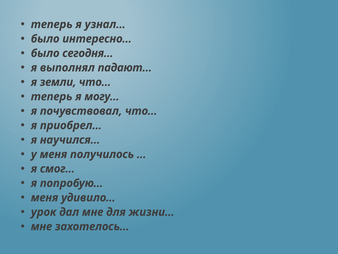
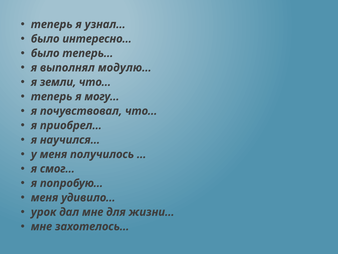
сегодня…: сегодня… -> теперь…
падают…: падают… -> модулю…
